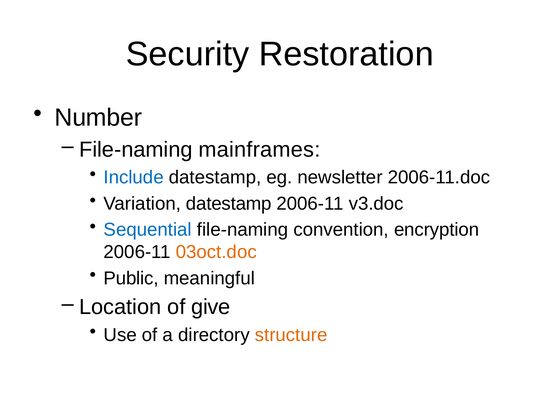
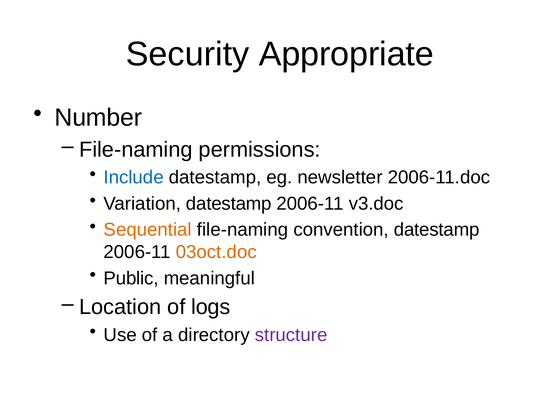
Restoration: Restoration -> Appropriate
mainframes: mainframes -> permissions
Sequential colour: blue -> orange
convention encryption: encryption -> datestamp
give: give -> logs
structure colour: orange -> purple
